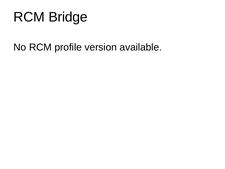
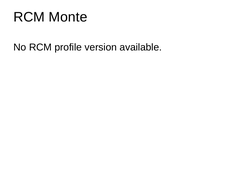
Bridge: Bridge -> Monte
